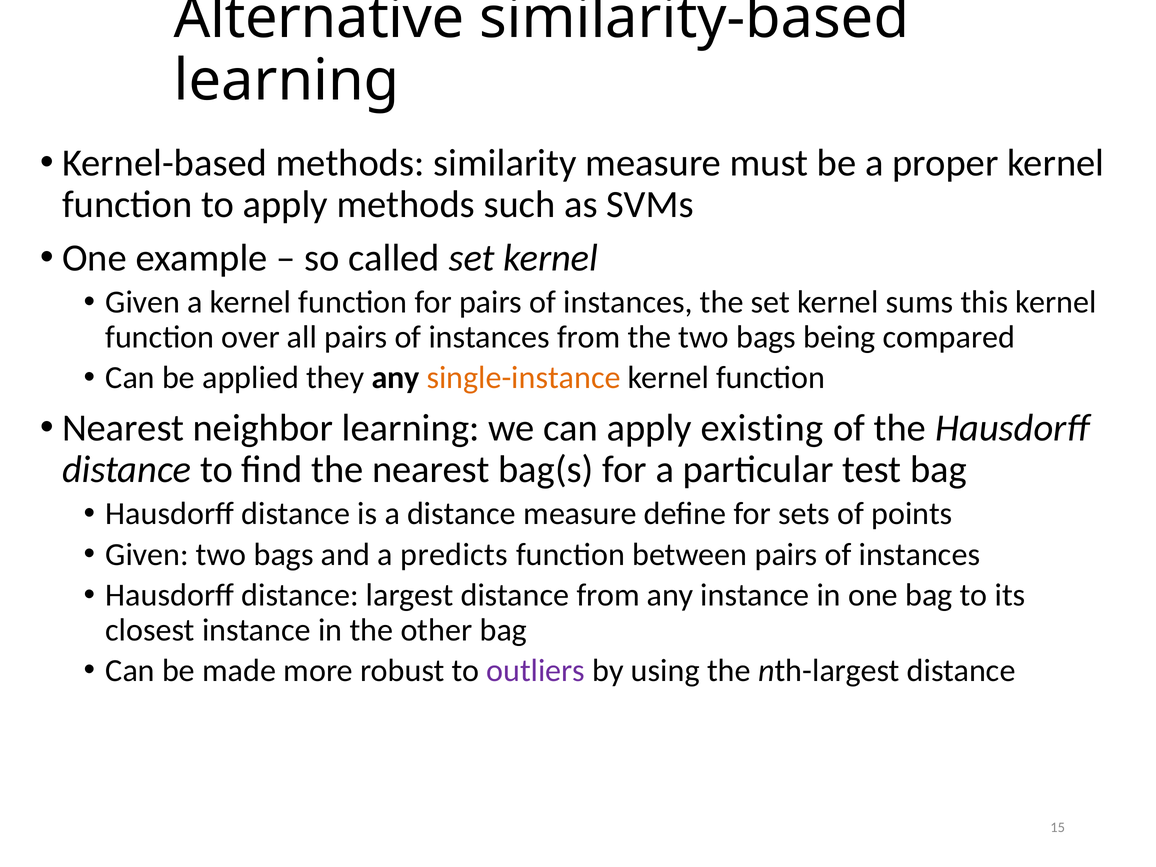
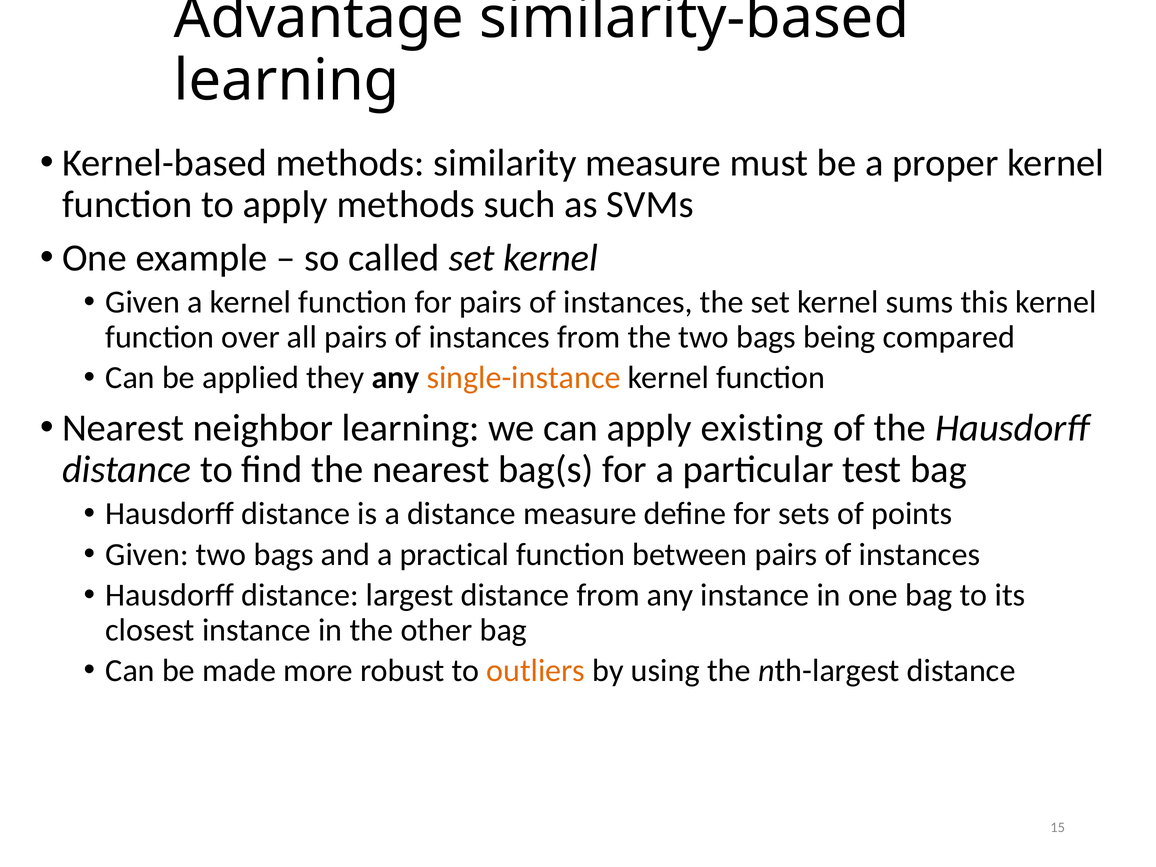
Alternative: Alternative -> Advantage
predicts: predicts -> practical
outliers colour: purple -> orange
